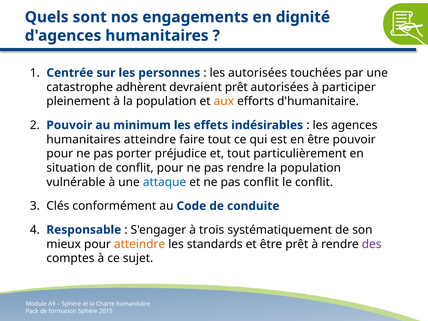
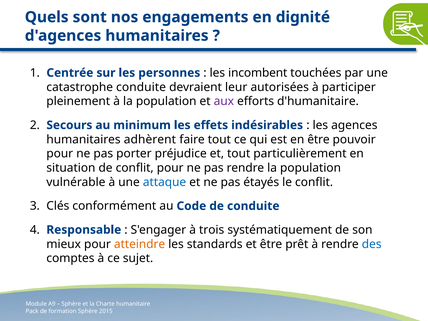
les autorisées: autorisées -> incombent
catastrophe adhèrent: adhèrent -> conduite
devraient prêt: prêt -> leur
aux colour: orange -> purple
2 Pouvoir: Pouvoir -> Secours
humanitaires atteindre: atteindre -> adhèrent
pas conflit: conflit -> étayés
des colour: purple -> blue
